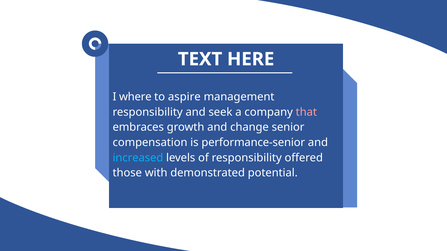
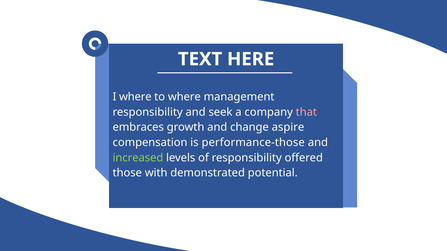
to aspire: aspire -> where
senior: senior -> aspire
performance-senior: performance-senior -> performance-those
increased colour: light blue -> light green
